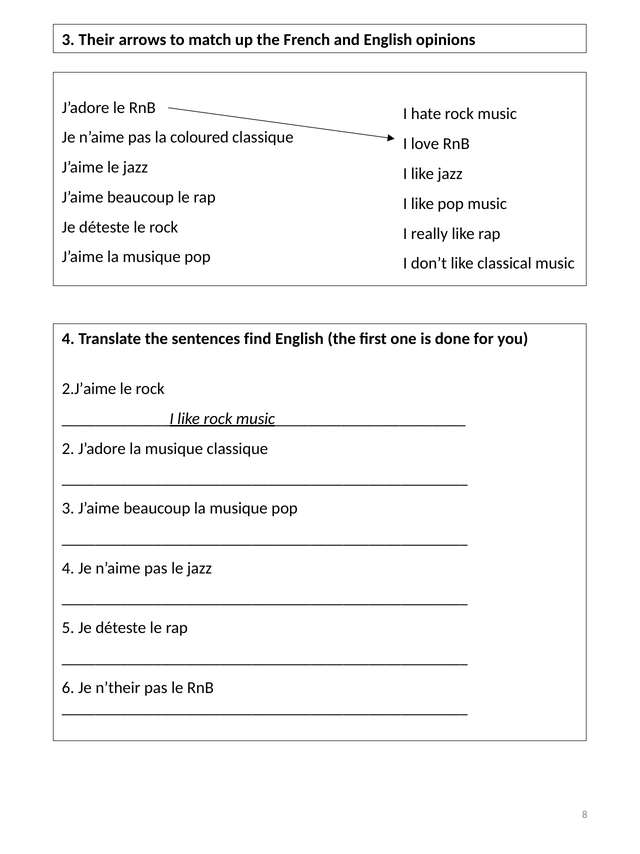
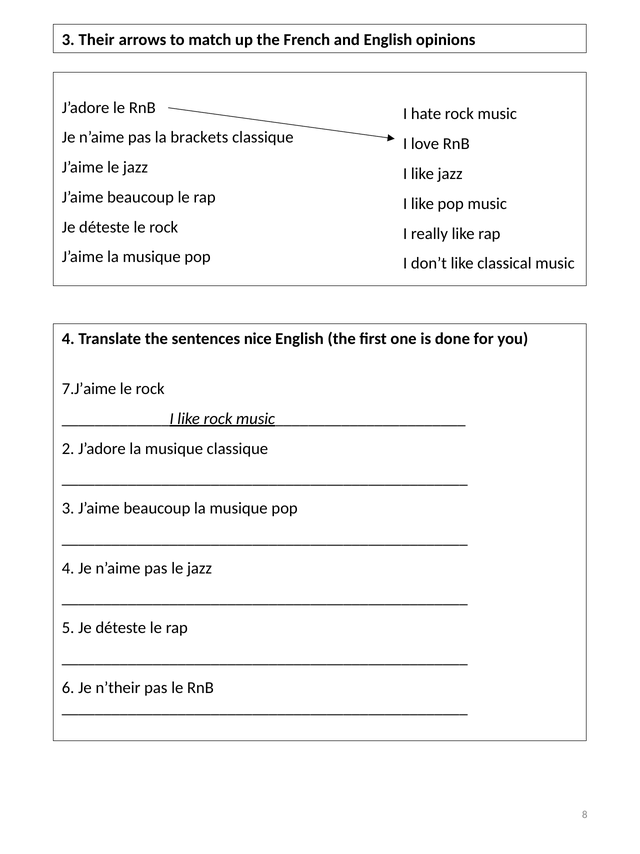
coloured: coloured -> brackets
find: find -> nice
2.J’aime: 2.J’aime -> 7.J’aime
